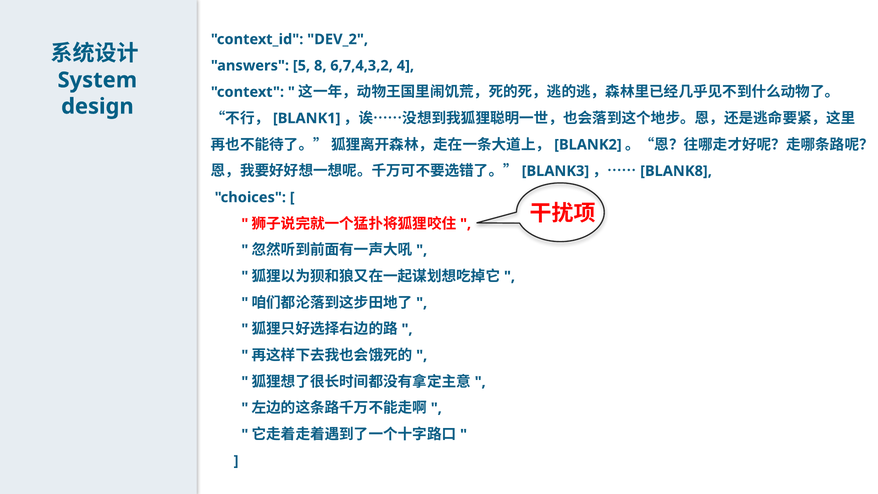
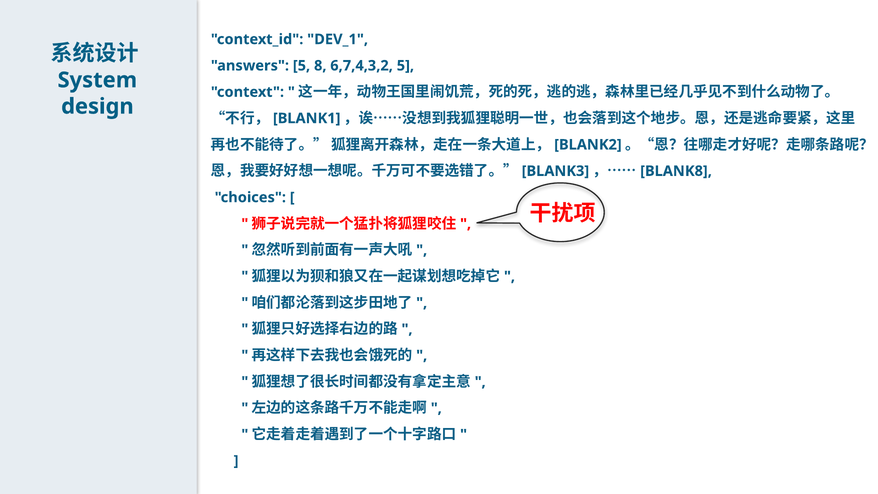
DEV_2: DEV_2 -> DEV_1
6,7,4,3,2 4: 4 -> 5
